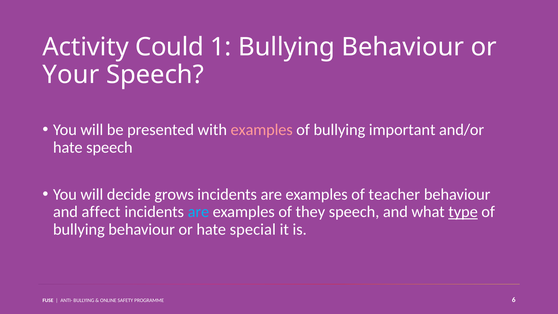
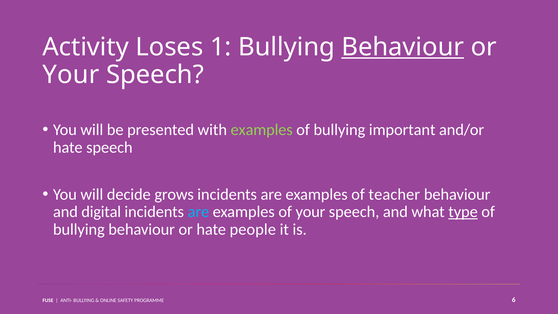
Could: Could -> Loses
Behaviour at (403, 47) underline: none -> present
examples at (262, 130) colour: pink -> light green
affect: affect -> digital
of they: they -> your
special: special -> people
